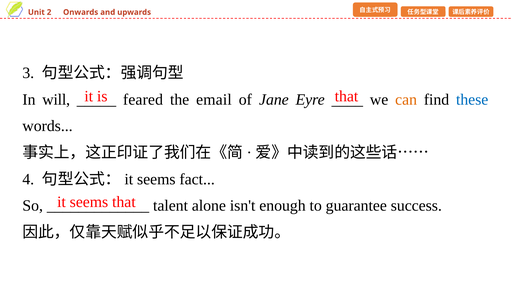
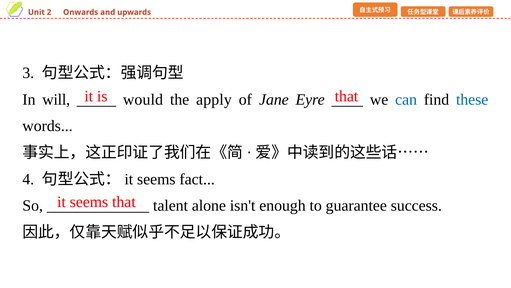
feared: feared -> would
email: email -> apply
can colour: orange -> blue
